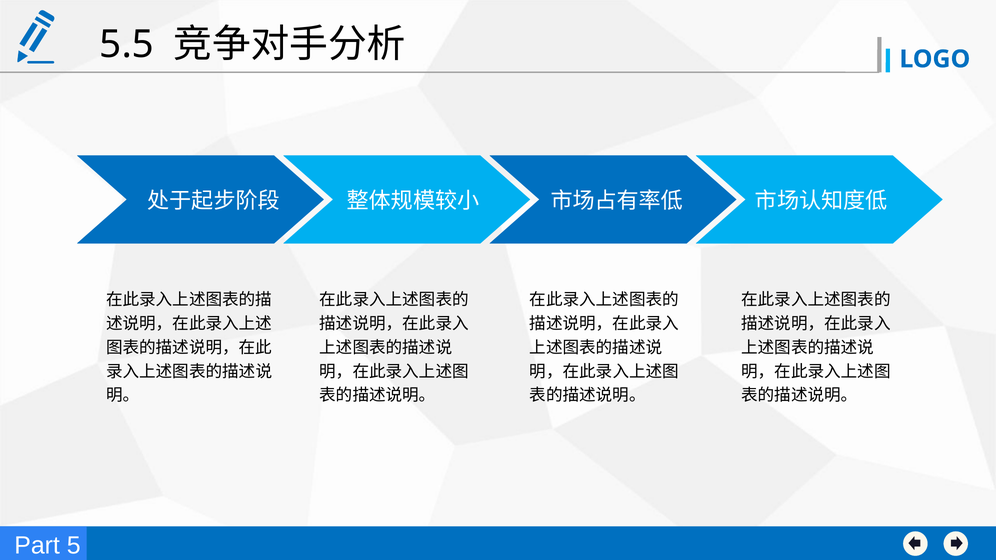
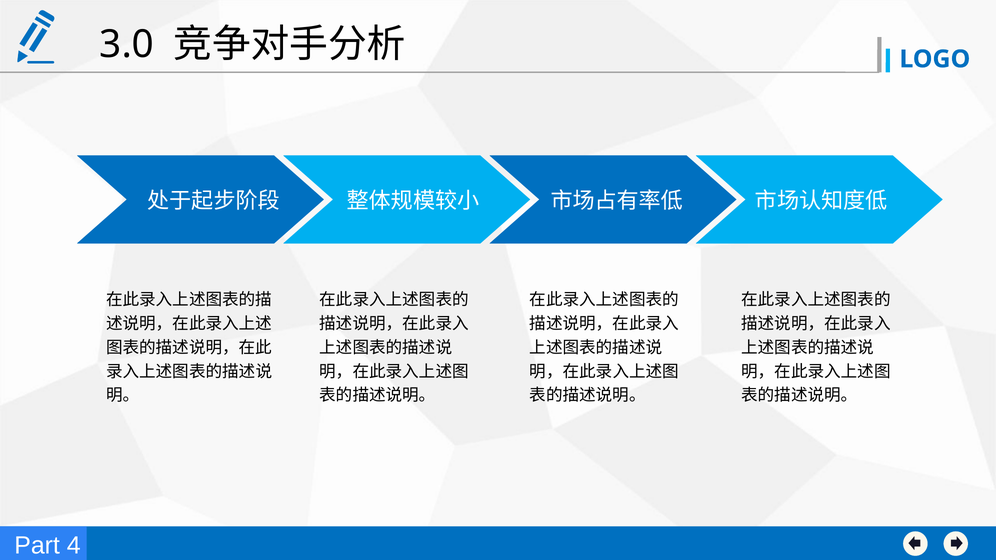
5.5: 5.5 -> 3.0
5: 5 -> 4
